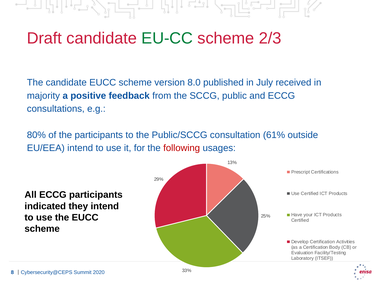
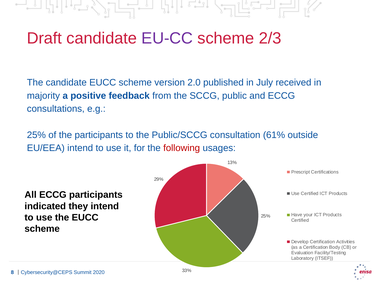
EU-CC colour: green -> purple
8.0: 8.0 -> 2.0
80% at (36, 135): 80% -> 25%
